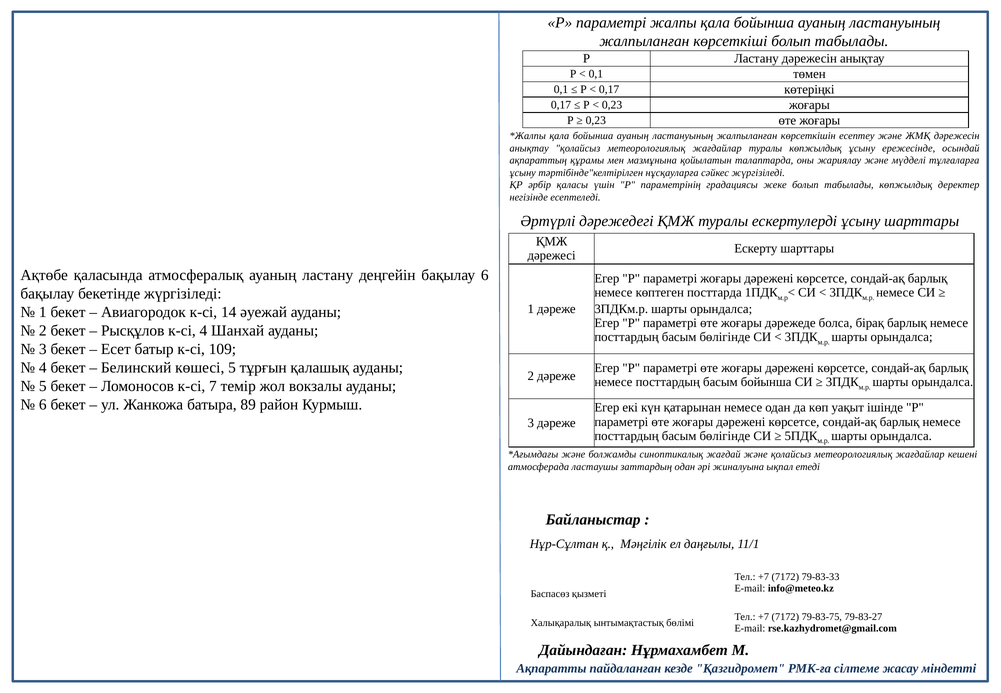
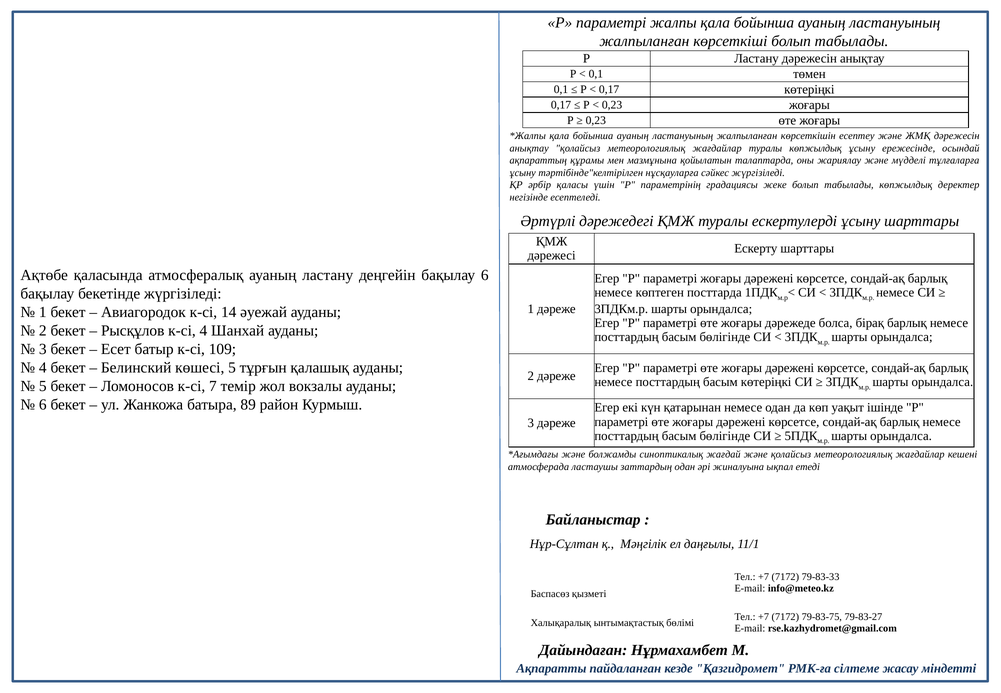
басым бойынша: бойынша -> көтеріңкі
